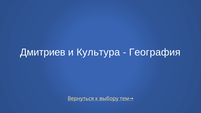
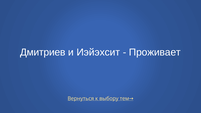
Культура: Культура -> Иэйэхсит
География: География -> Проживает
